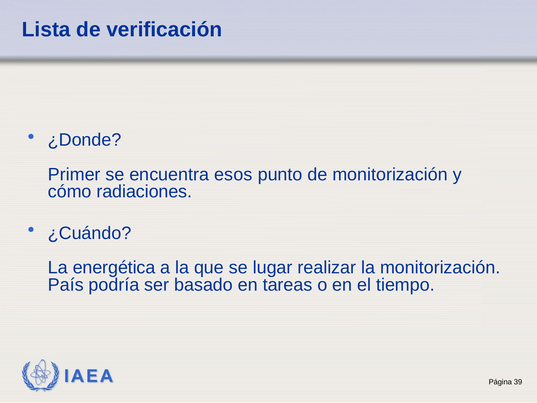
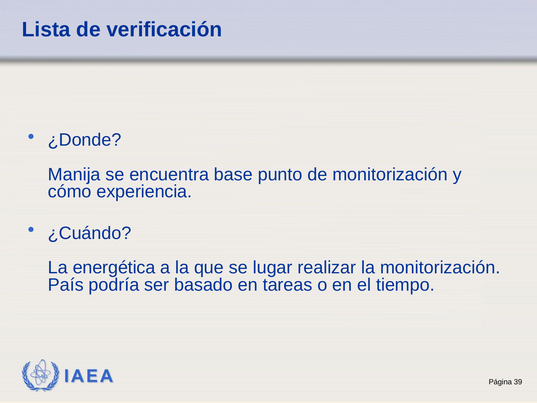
Primer: Primer -> Manija
esos: esos -> base
radiaciones: radiaciones -> experiencia
